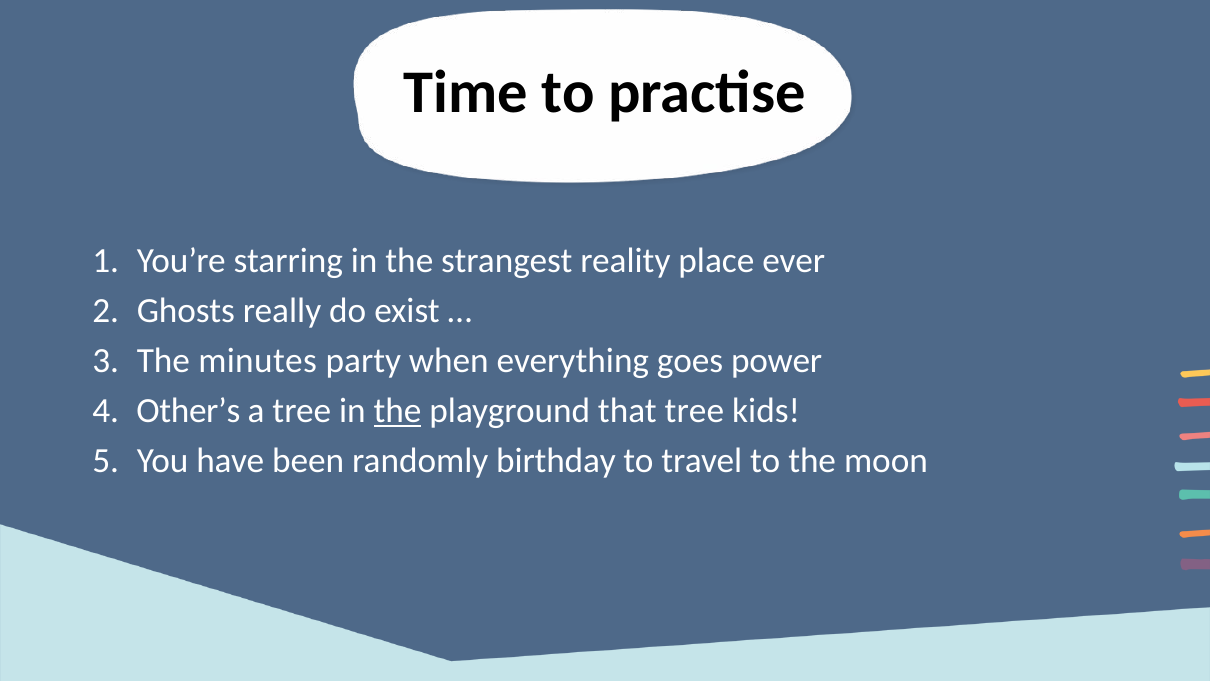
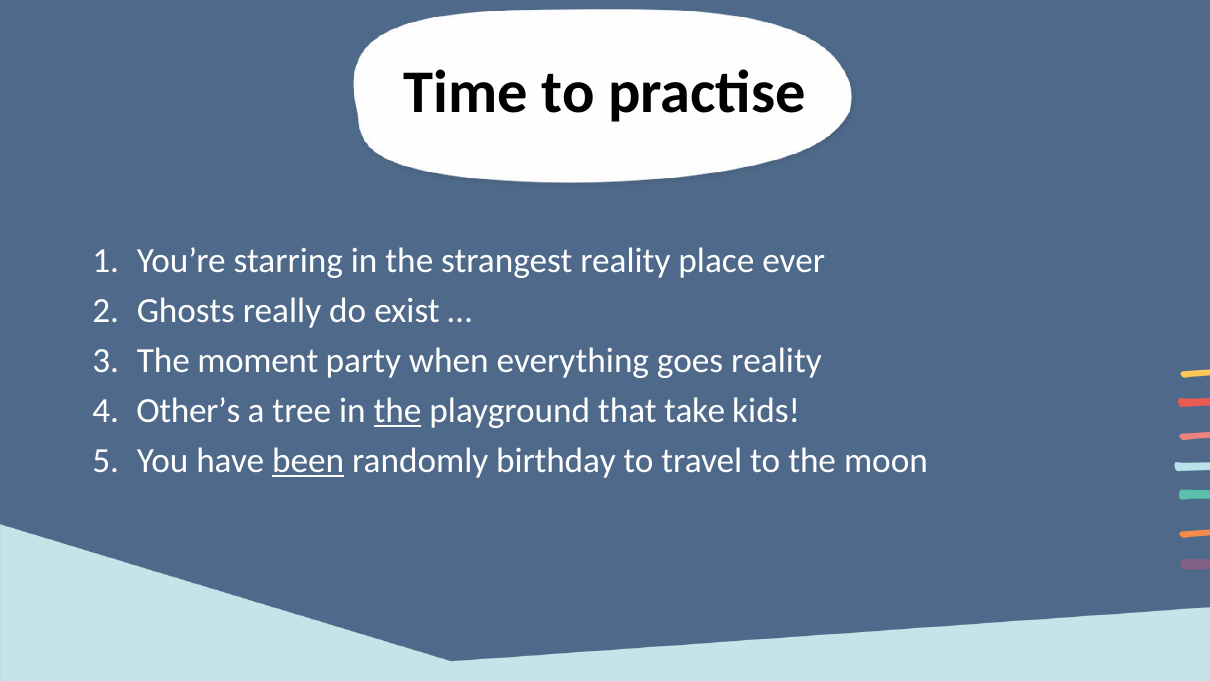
minutes: minutes -> moment
goes power: power -> reality
that tree: tree -> take
been underline: none -> present
